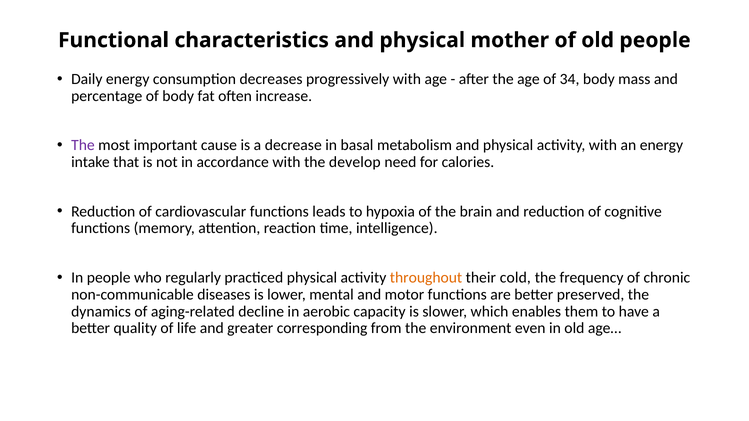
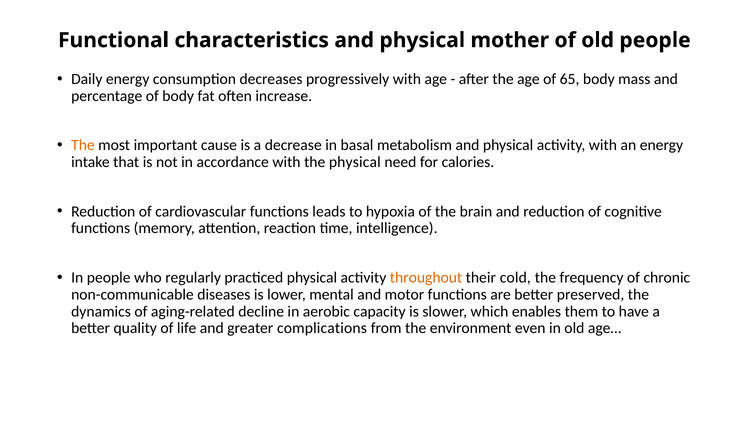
34: 34 -> 65
The at (83, 145) colour: purple -> orange
the develop: develop -> physical
corresponding: corresponding -> complications
